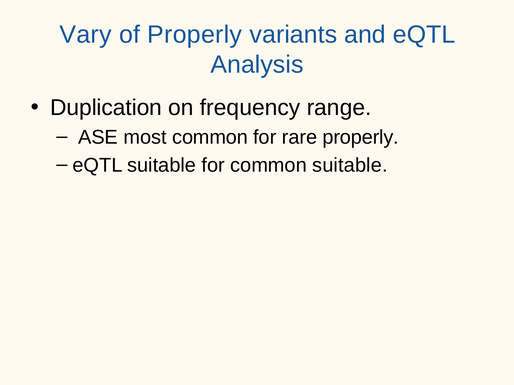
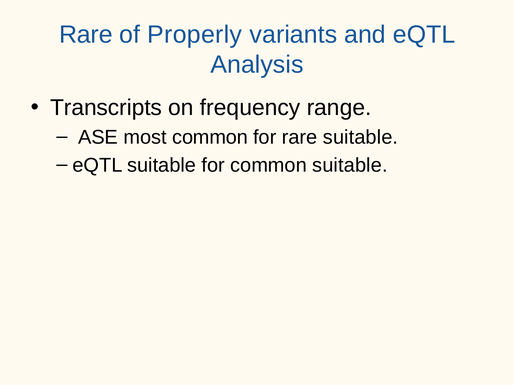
Vary at (86, 35): Vary -> Rare
Duplication: Duplication -> Transcripts
rare properly: properly -> suitable
